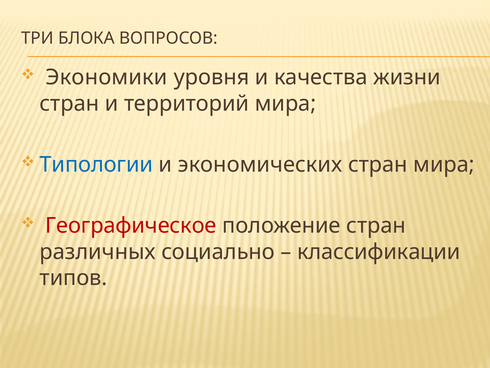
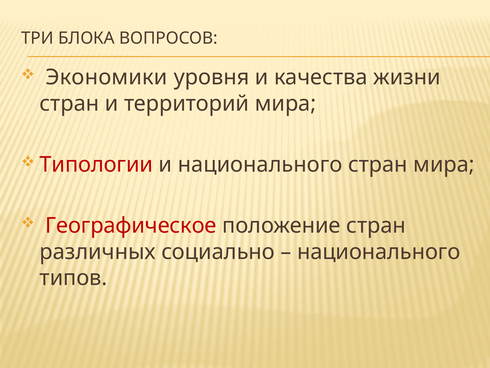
Типологии colour: blue -> red
и экономических: экономических -> национального
классификации at (379, 252): классификации -> национального
